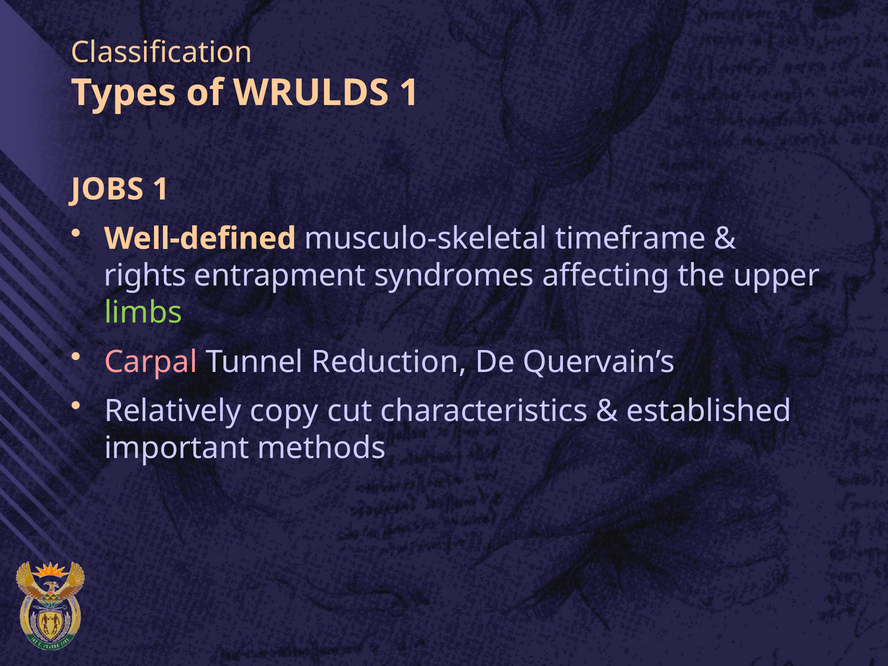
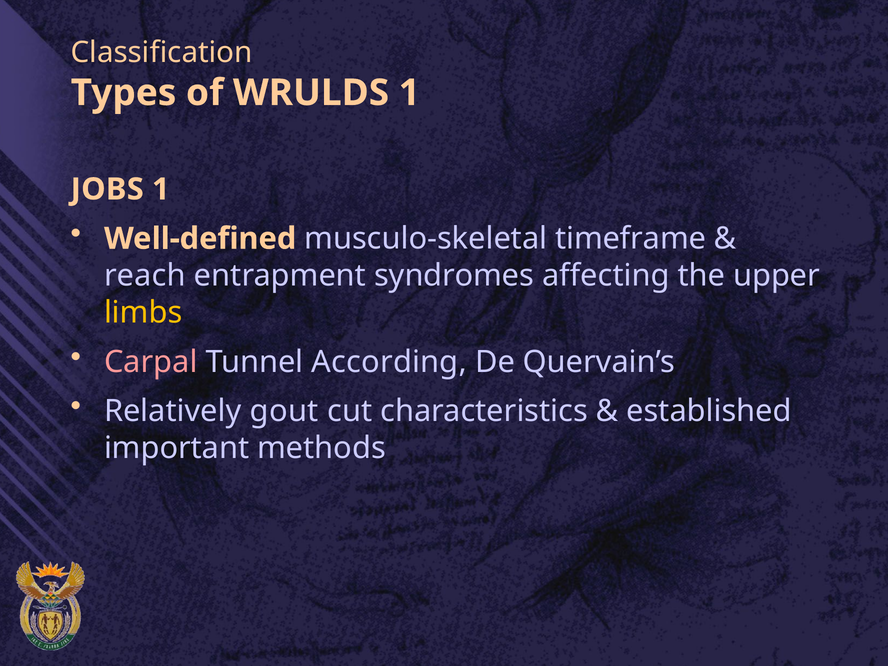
rights: rights -> reach
limbs colour: light green -> yellow
Reduction: Reduction -> According
copy: copy -> gout
